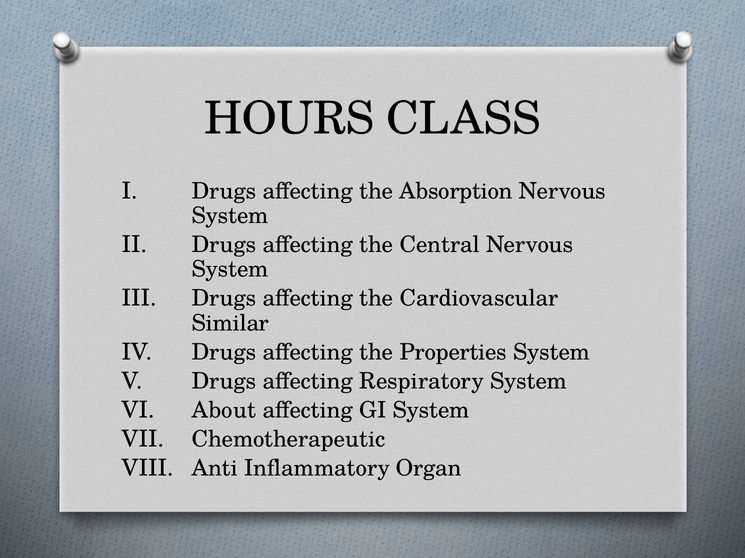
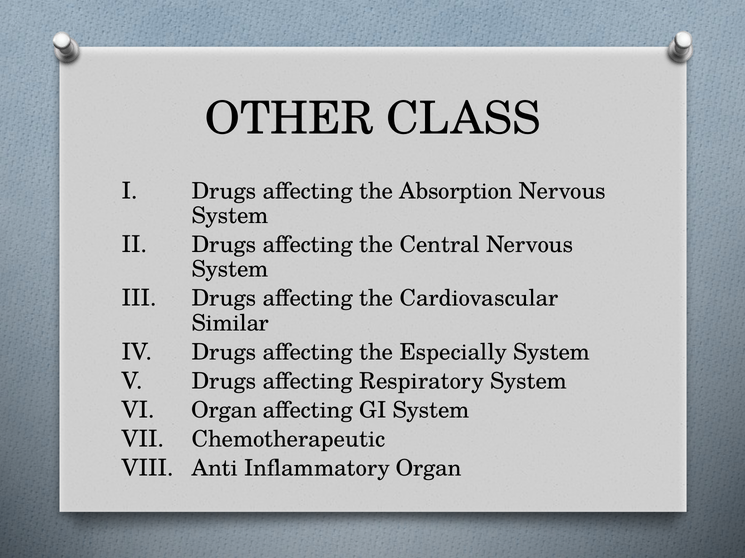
HOURS: HOURS -> OTHER
Properties: Properties -> Especially
About at (224, 411): About -> Organ
